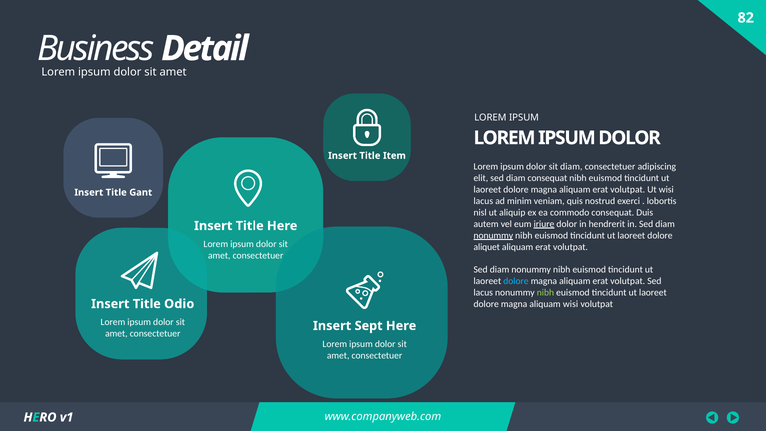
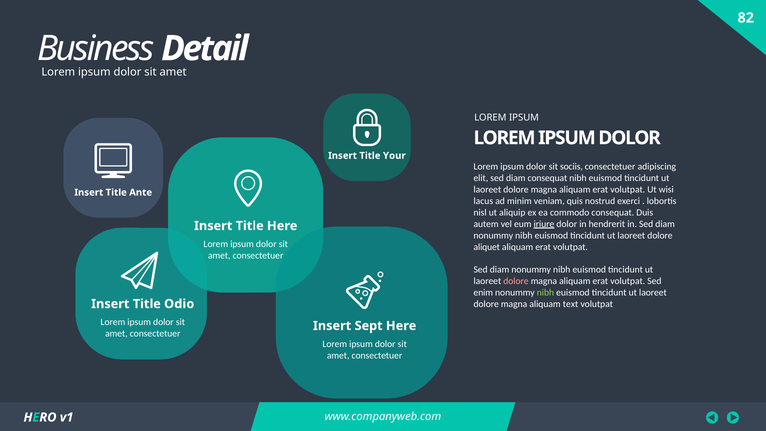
Item: Item -> Your
sit diam: diam -> sociis
Gant: Gant -> Ante
nonummy at (493, 235) underline: present -> none
dolore at (516, 281) colour: light blue -> pink
lacus at (483, 293): lacus -> enim
aliquam wisi: wisi -> text
